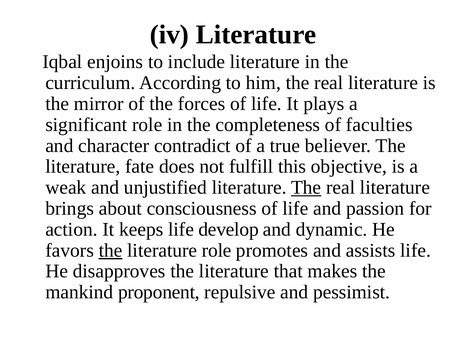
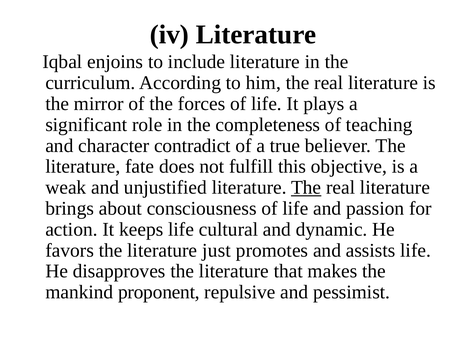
faculties: faculties -> teaching
develop: develop -> cultural
the at (111, 251) underline: present -> none
literature role: role -> just
